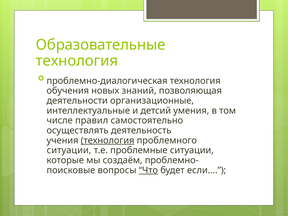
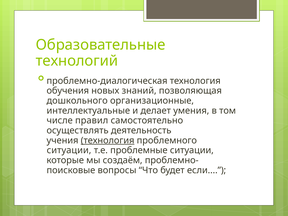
технология at (77, 61): технология -> технологий
деятельности: деятельности -> дошкольного
детсий: детсий -> делает
Что underline: present -> none
